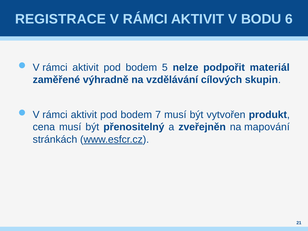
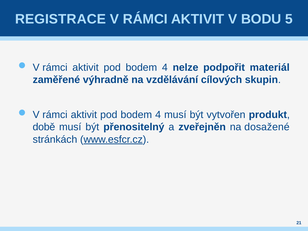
6: 6 -> 5
5 at (165, 68): 5 -> 4
7 at (158, 115): 7 -> 4
cena: cena -> době
mapování: mapování -> dosažené
